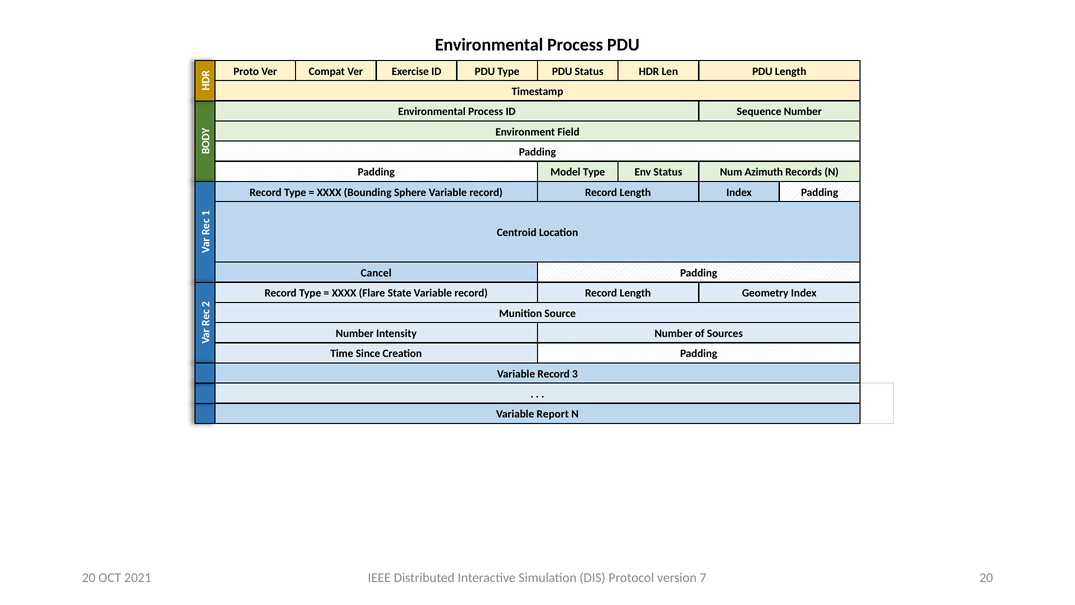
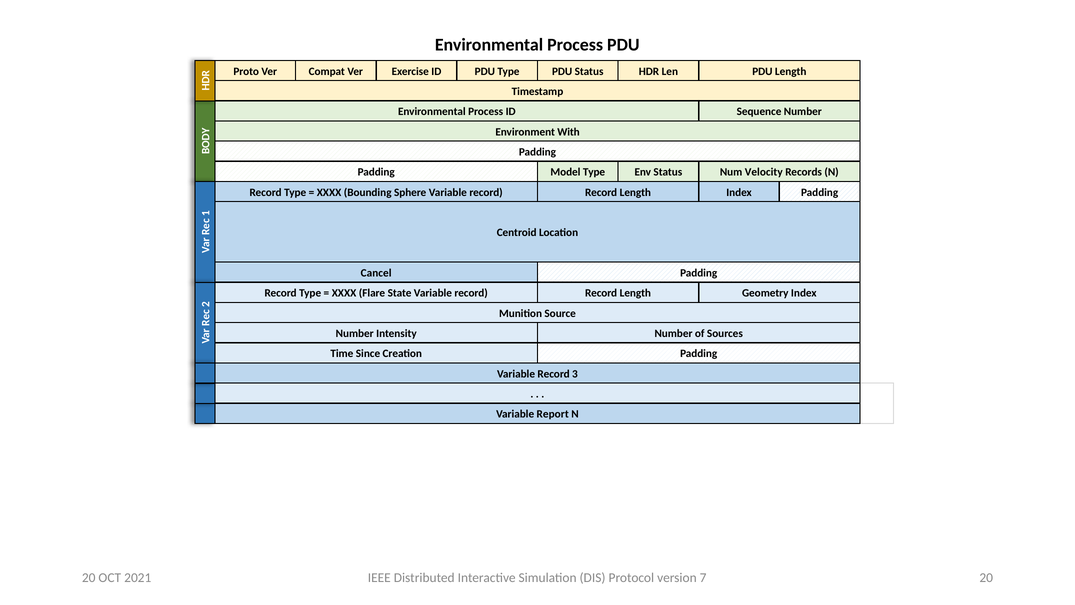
Field: Field -> With
Azimuth: Azimuth -> Velocity
